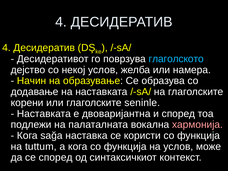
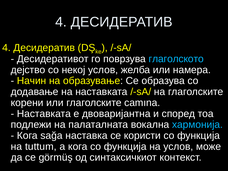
seninle: seninle -> camına
хармонија colour: pink -> light blue
се според: според -> görmüş
